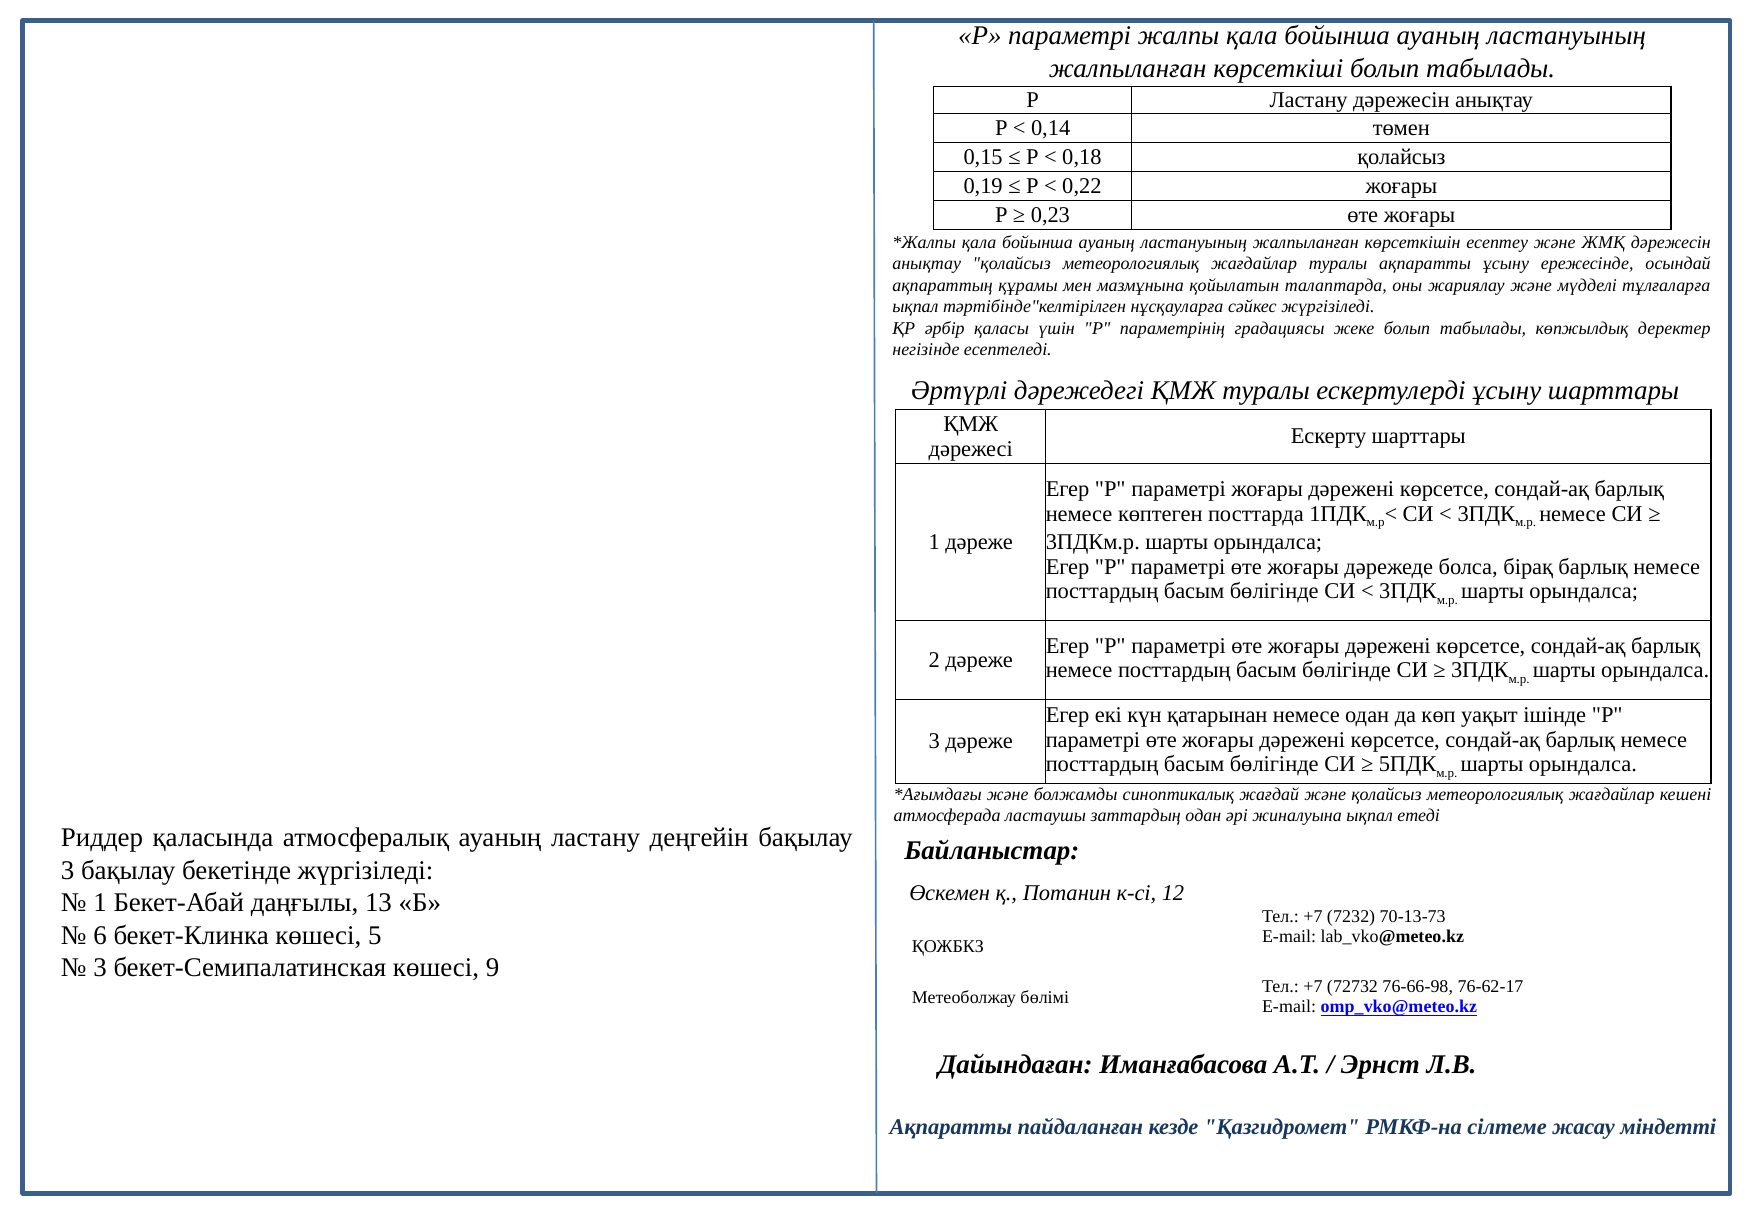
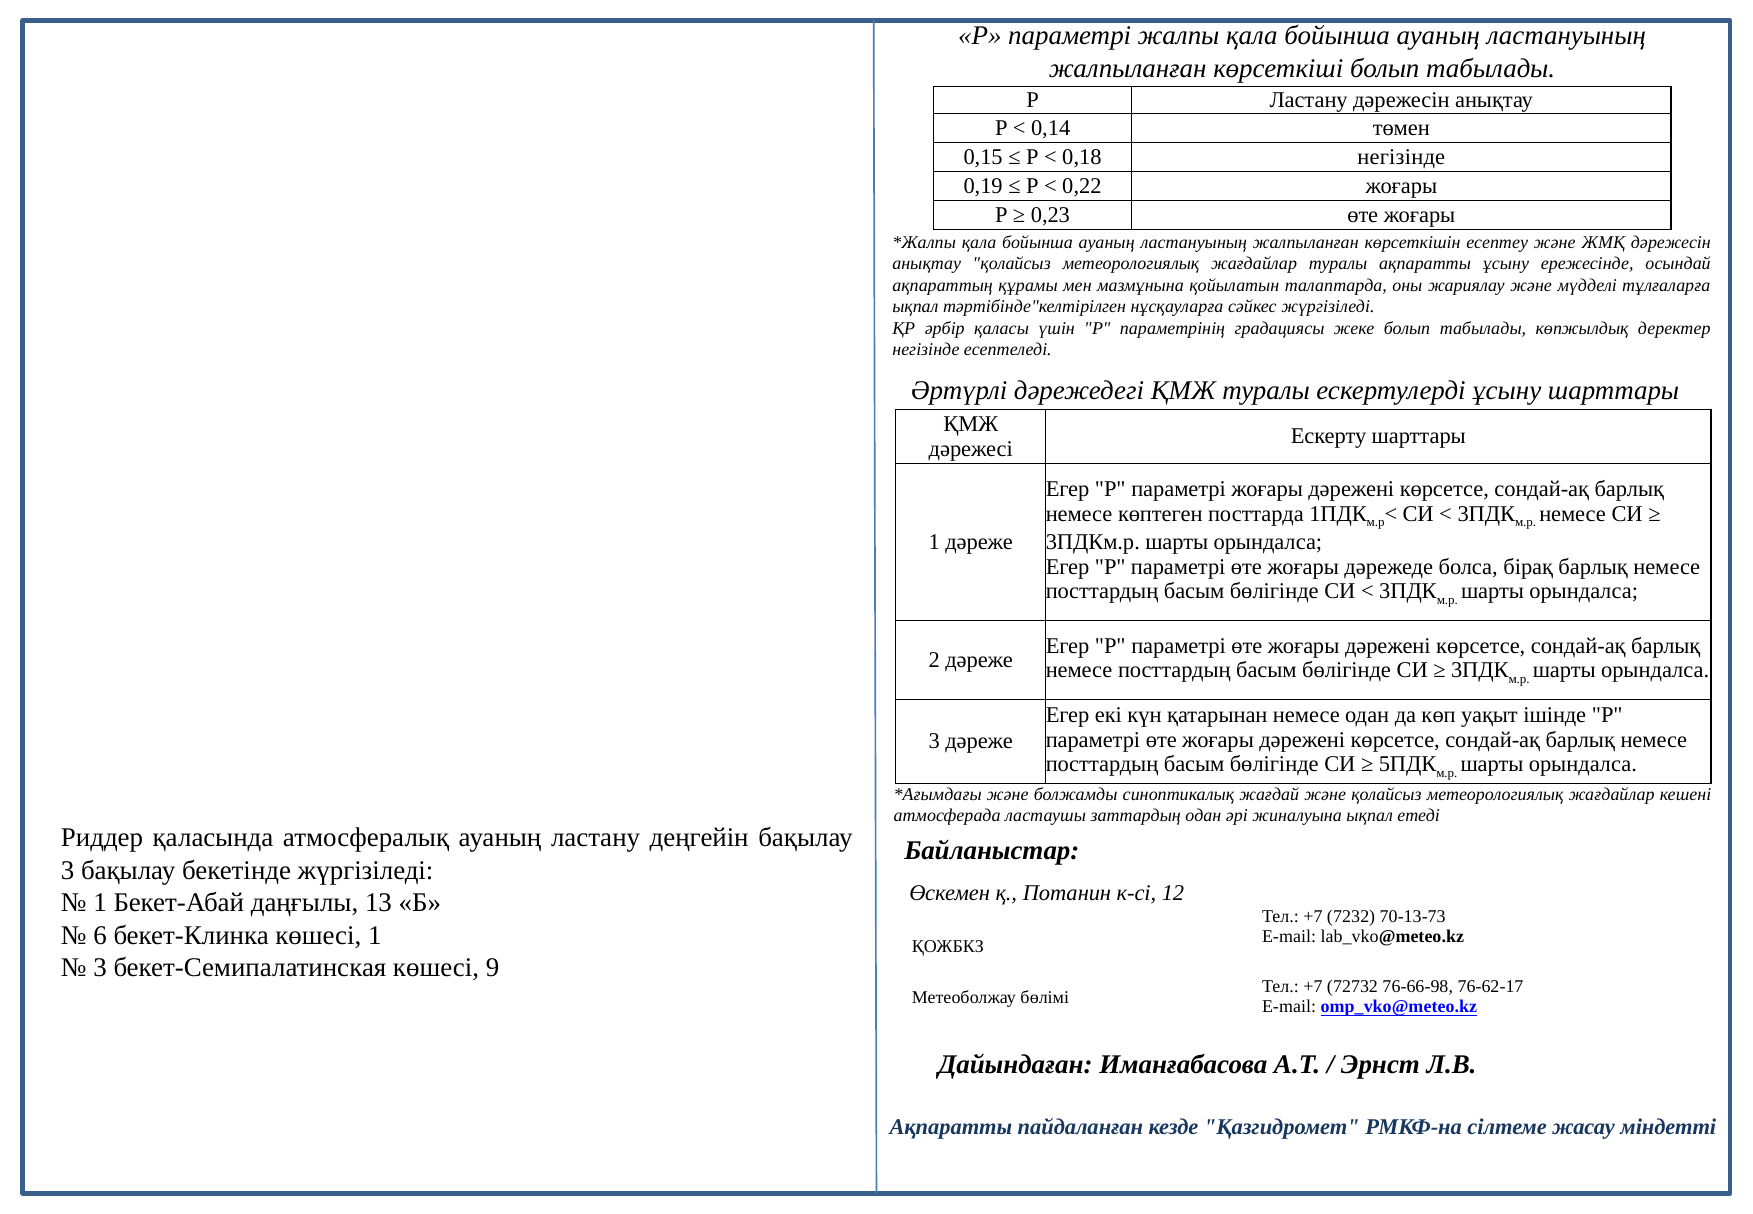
0,18 қолайсыз: қолайсыз -> негізінде
көшесі 5: 5 -> 1
